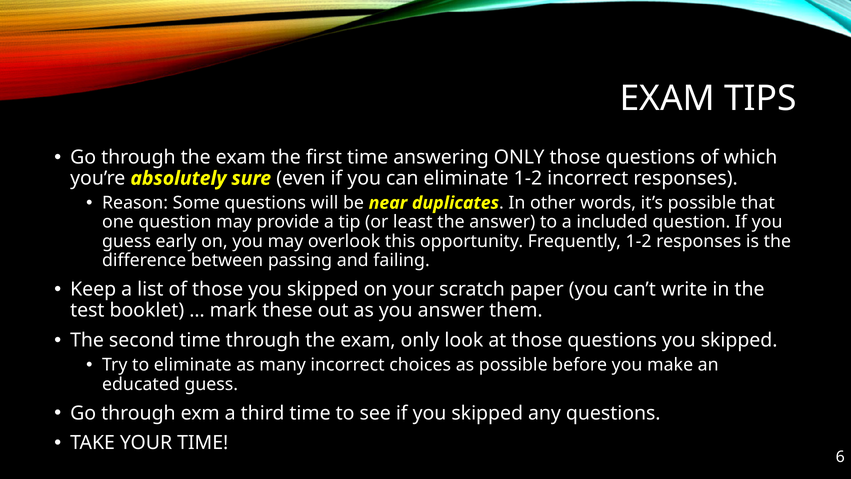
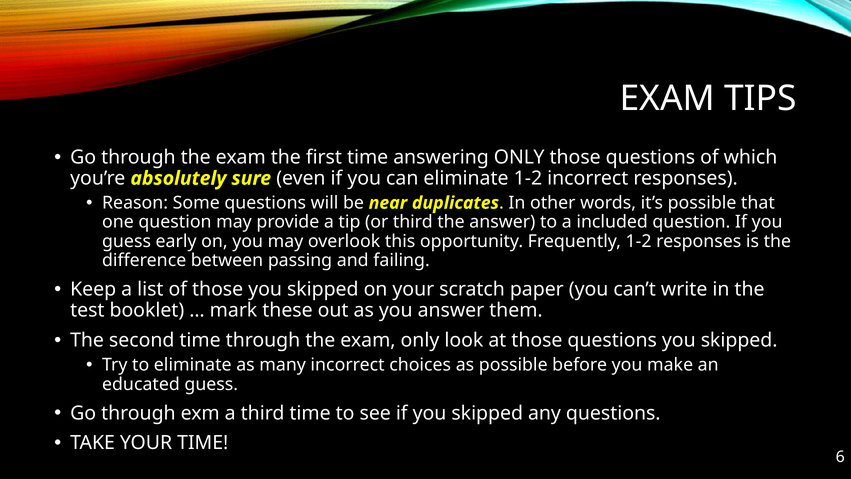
or least: least -> third
